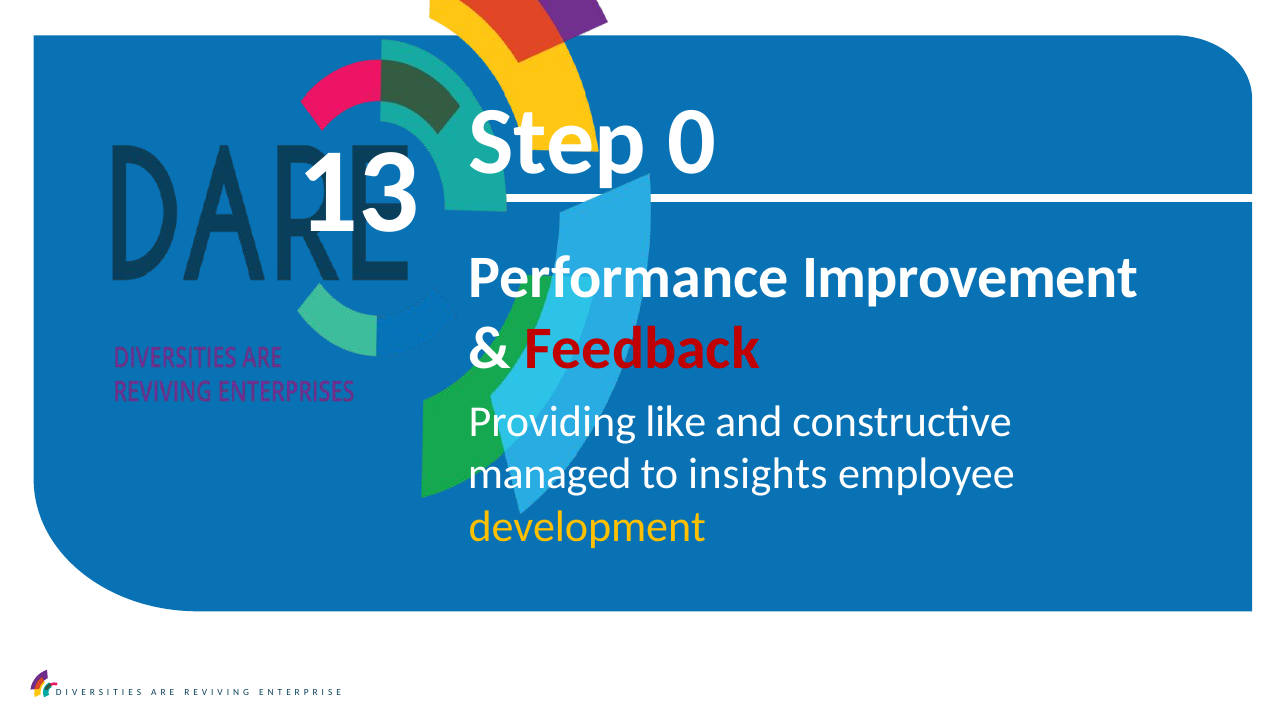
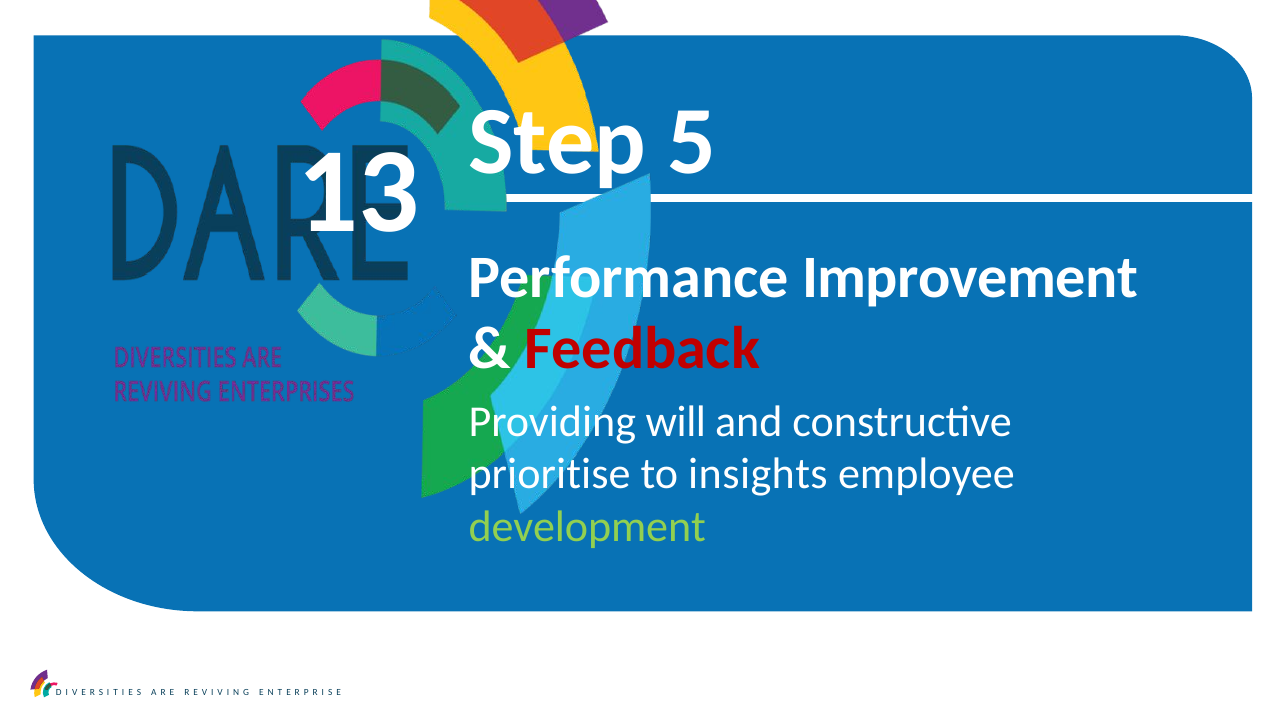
0: 0 -> 5
like: like -> will
managed: managed -> prioritise
development colour: yellow -> light green
